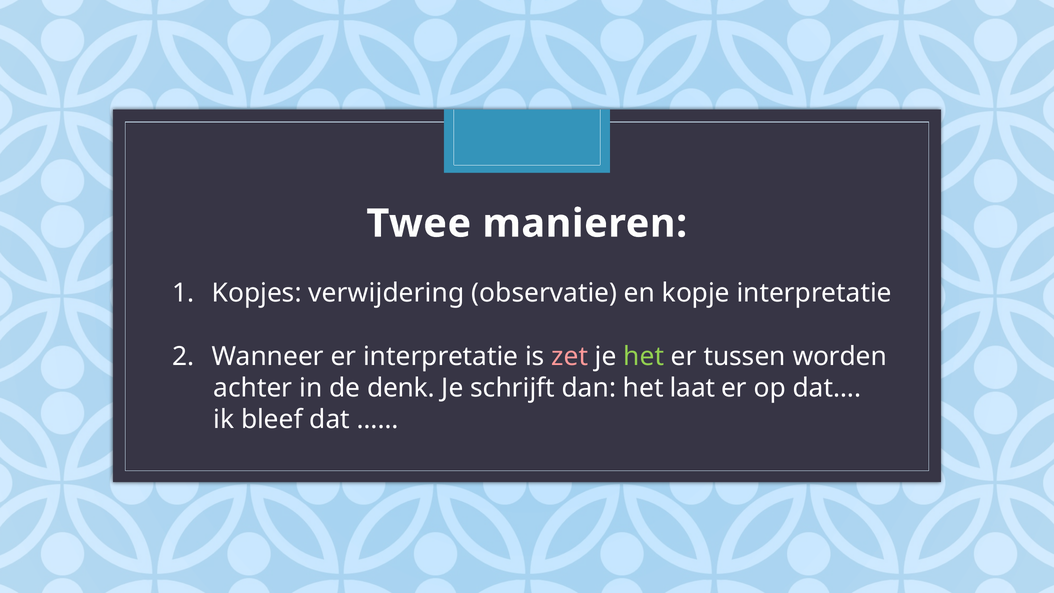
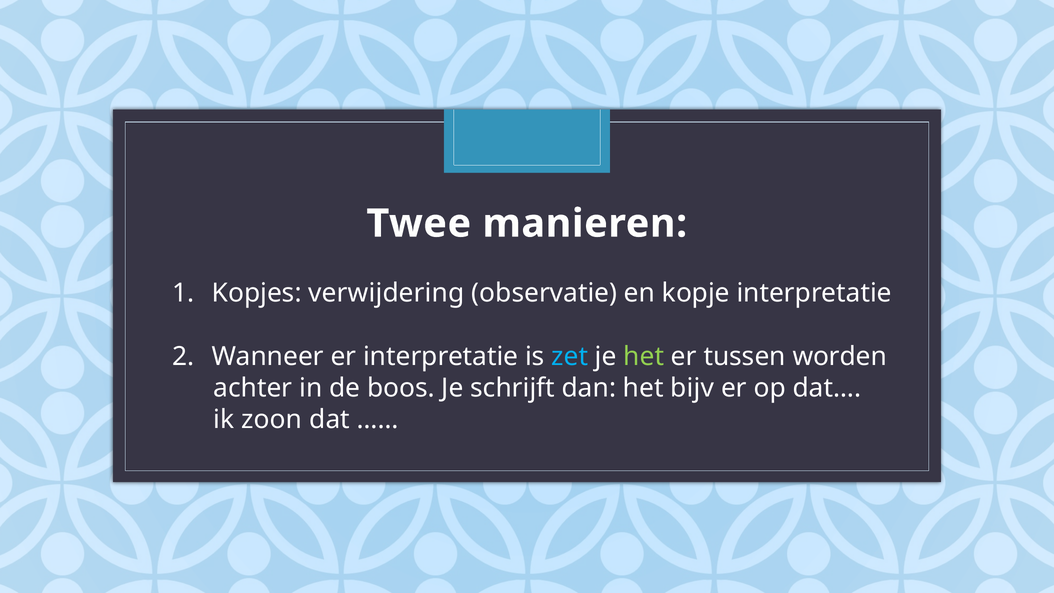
zet colour: pink -> light blue
denk: denk -> boos
laat: laat -> bijv
bleef: bleef -> zoon
